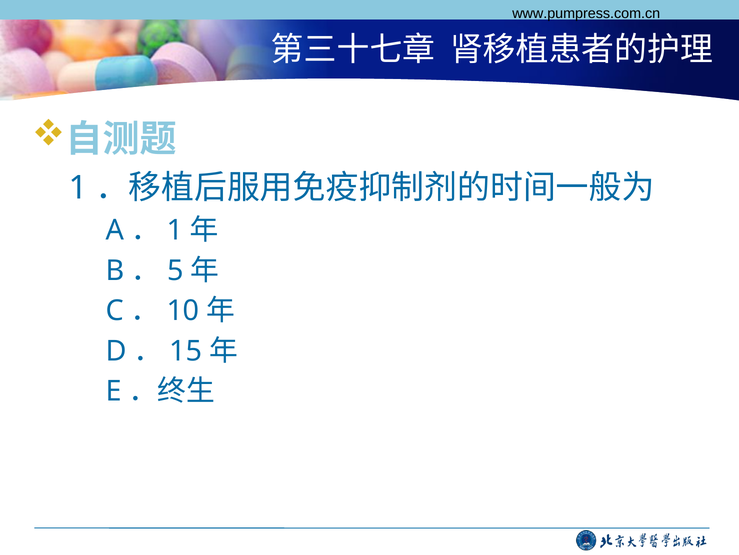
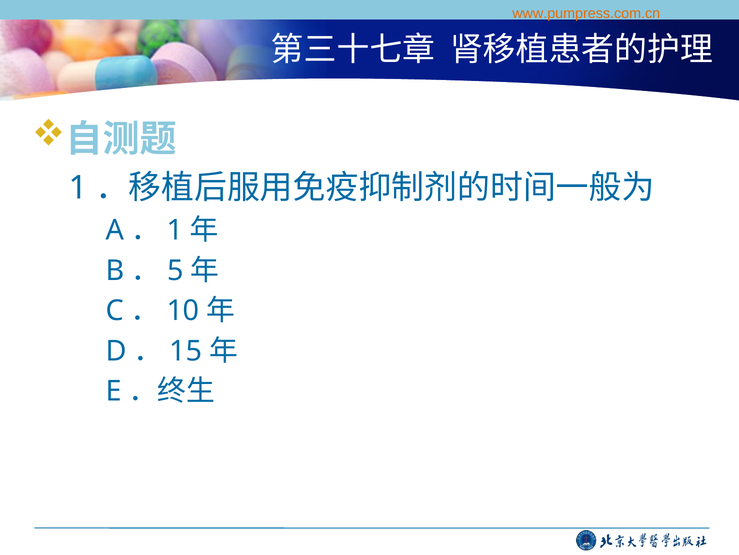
www.pumpress.com.cn colour: black -> orange
